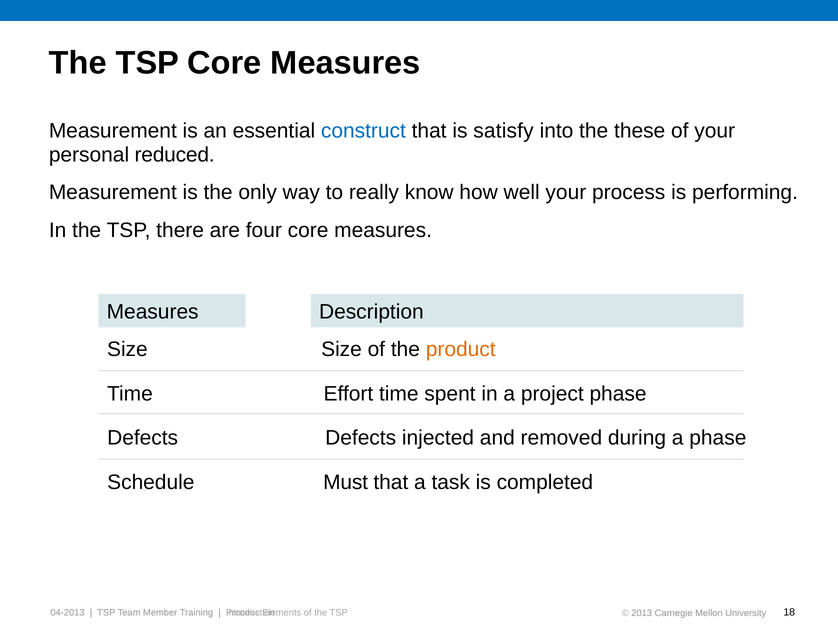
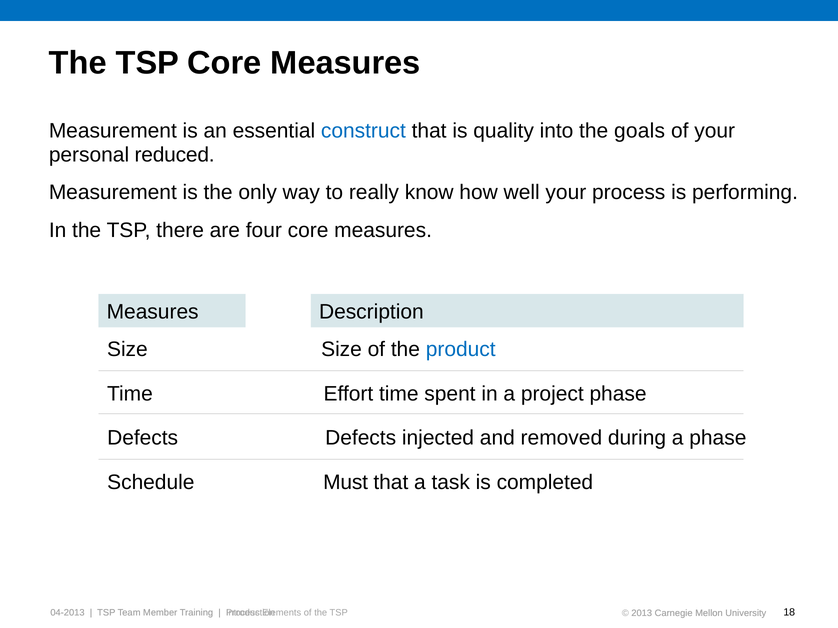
satisfy: satisfy -> quality
these: these -> goals
product colour: orange -> blue
